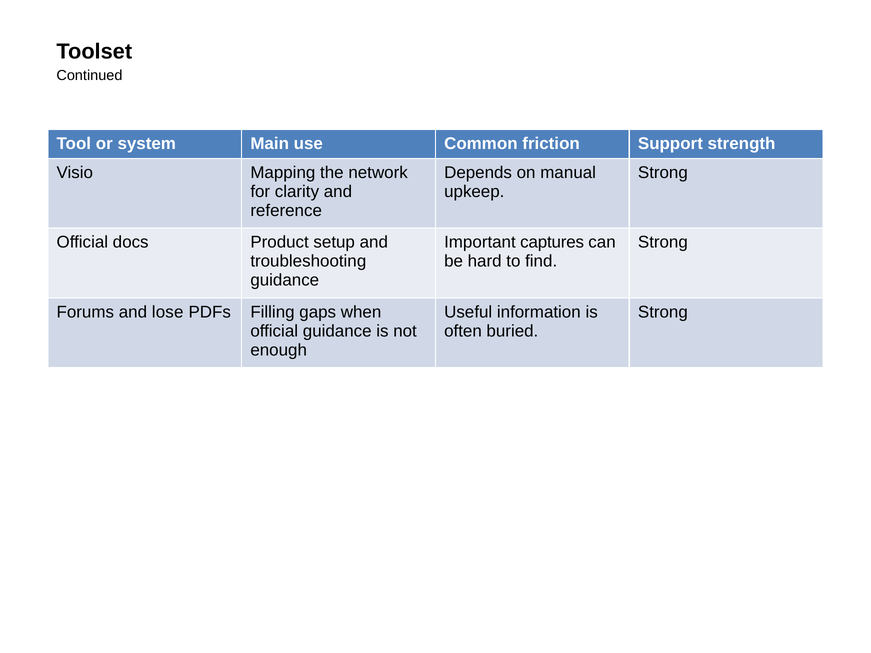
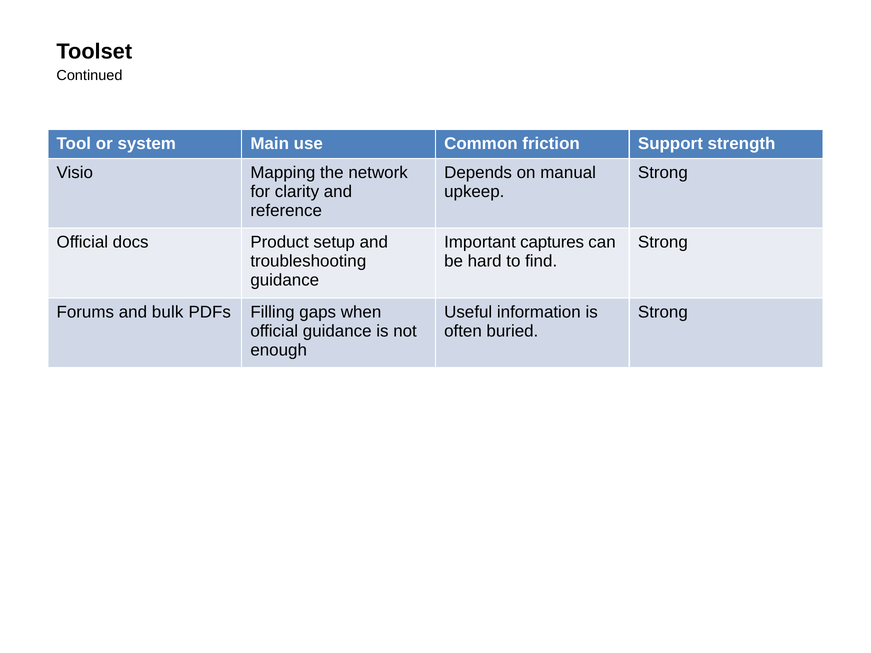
lose: lose -> bulk
